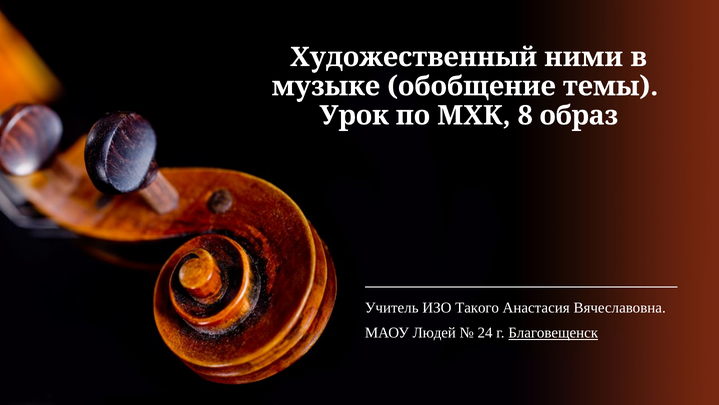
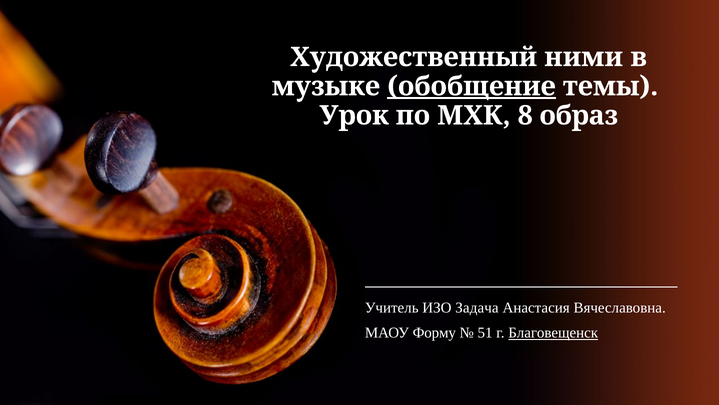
обобщение underline: none -> present
Такого: Такого -> Задача
Людей: Людей -> Форму
24: 24 -> 51
